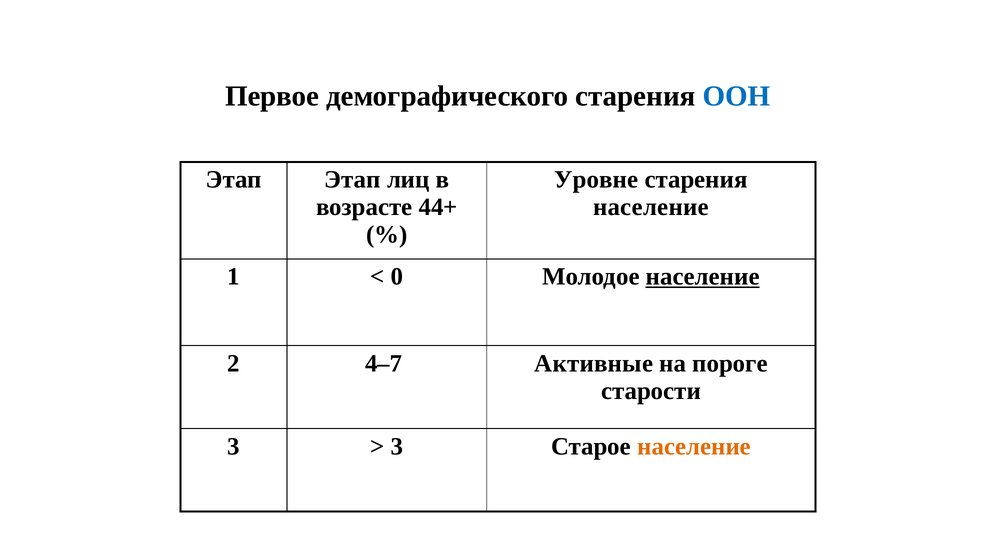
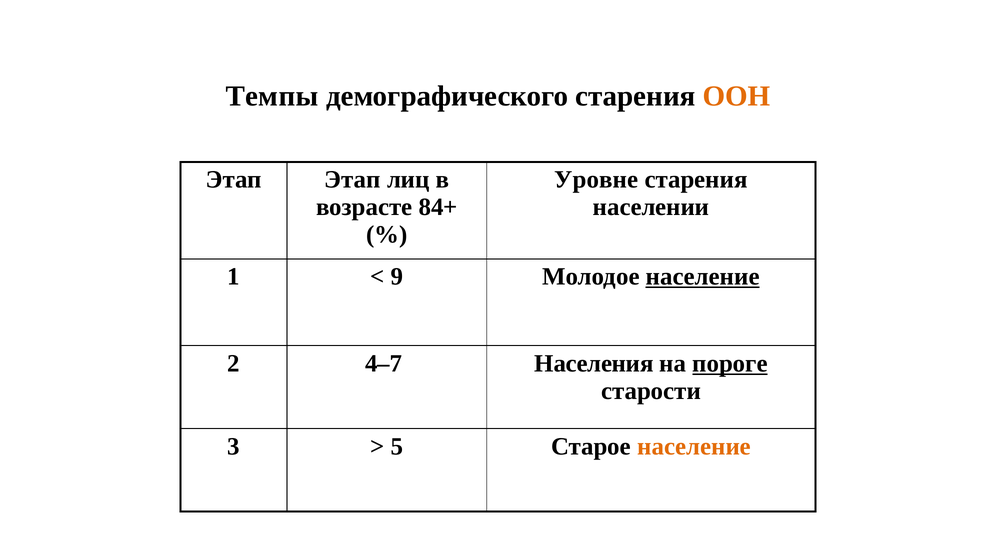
Первое: Первое -> Темпы
ООН colour: blue -> orange
44+: 44+ -> 84+
население at (651, 207): население -> населении
0: 0 -> 9
Активные: Активные -> Населения
пороге underline: none -> present
3 at (397, 447): 3 -> 5
